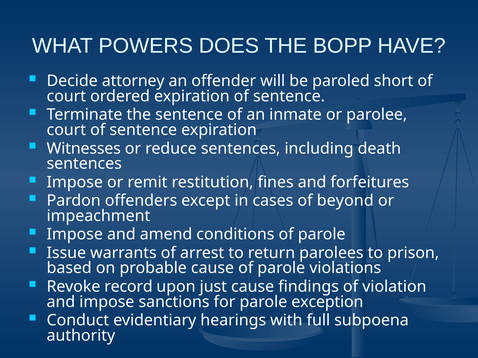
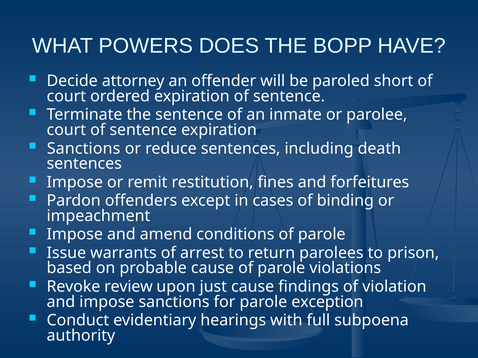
Witnesses at (84, 149): Witnesses -> Sanctions
beyond: beyond -> binding
record: record -> review
